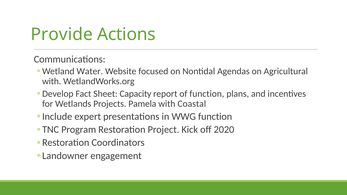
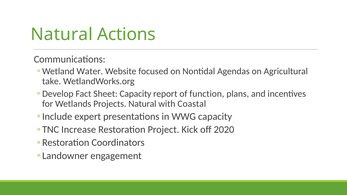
Provide at (62, 34): Provide -> Natural
with at (52, 81): with -> take
Projects Pamela: Pamela -> Natural
WWG function: function -> capacity
Program: Program -> Increase
